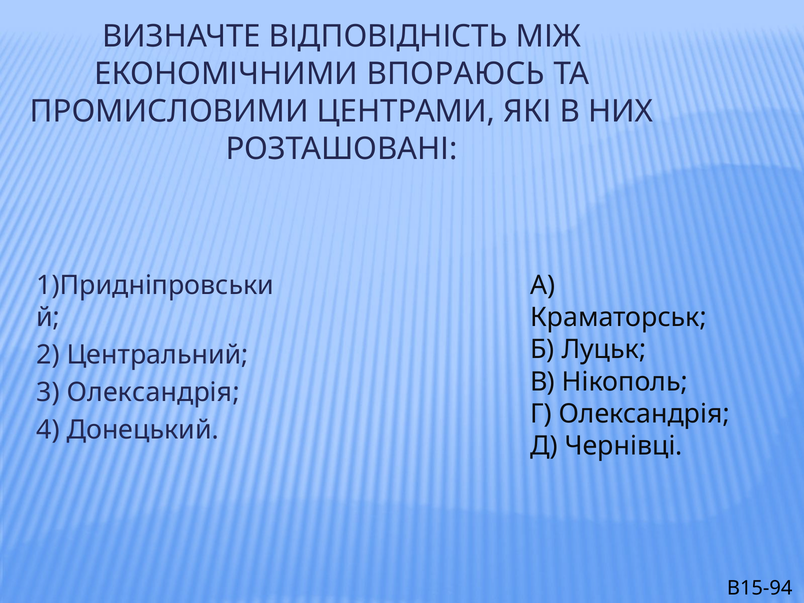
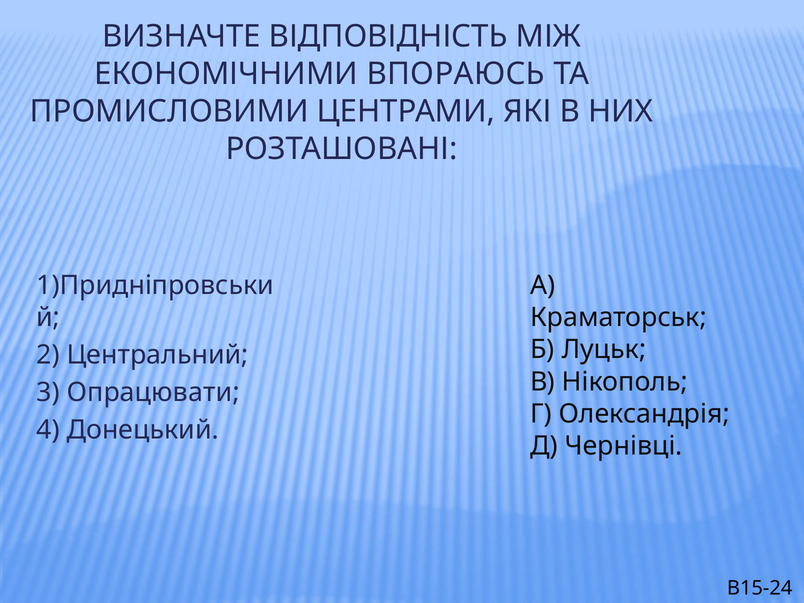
3 Олександрія: Олександрія -> Опрацювати
В15-94: В15-94 -> В15-24
